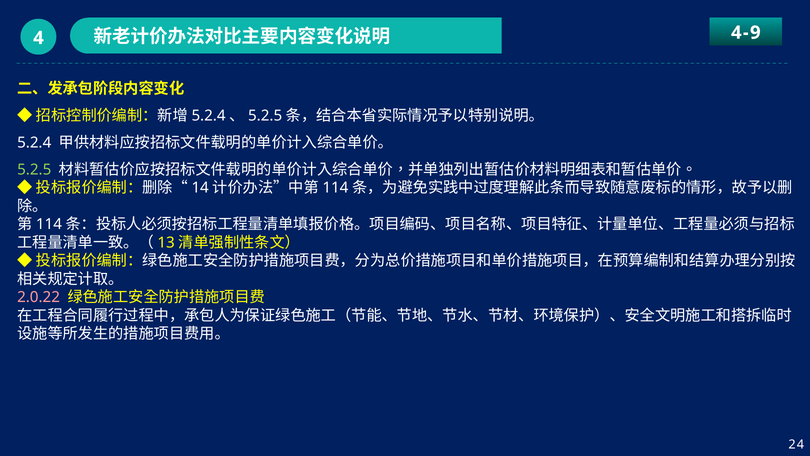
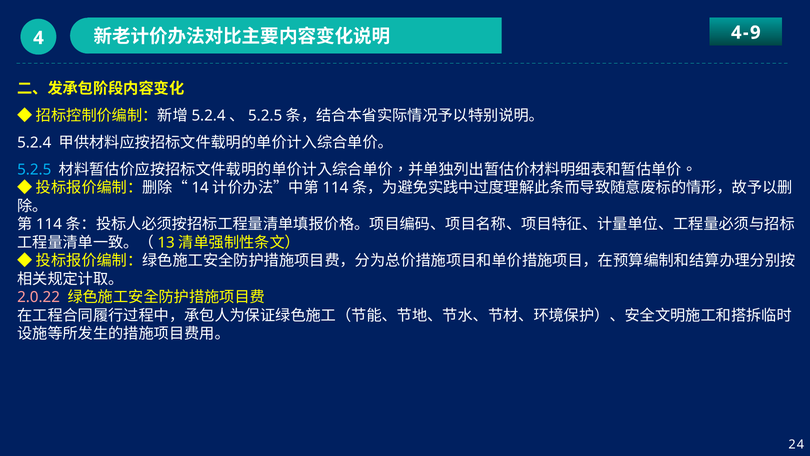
5.2.5 colour: light green -> light blue
